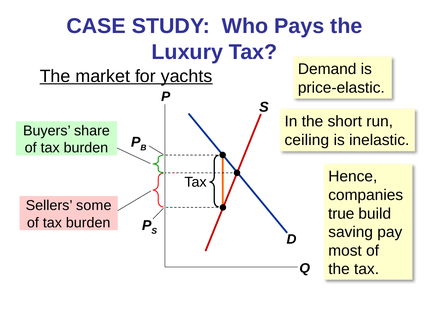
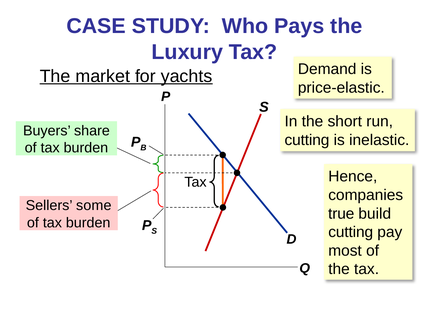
ceiling at (307, 140): ceiling -> cutting
saving at (351, 233): saving -> cutting
